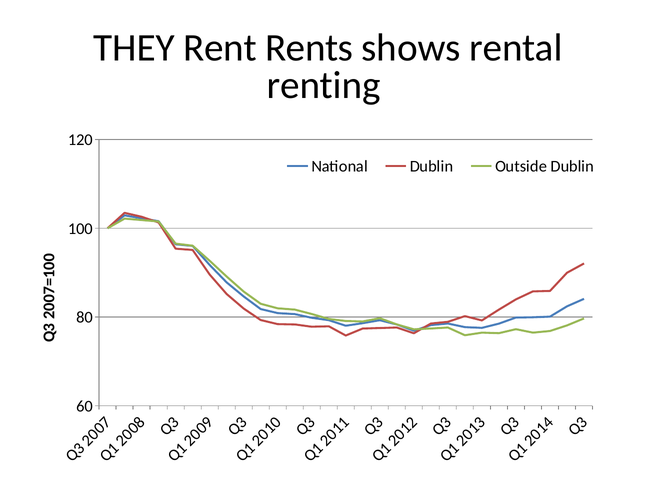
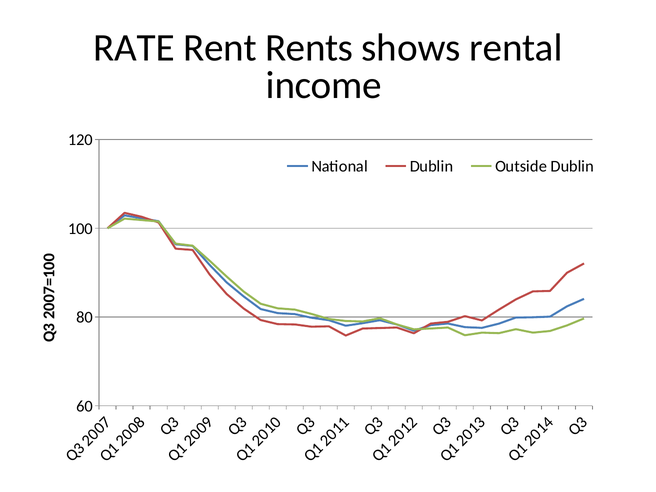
THEY: THEY -> RATE
renting: renting -> income
